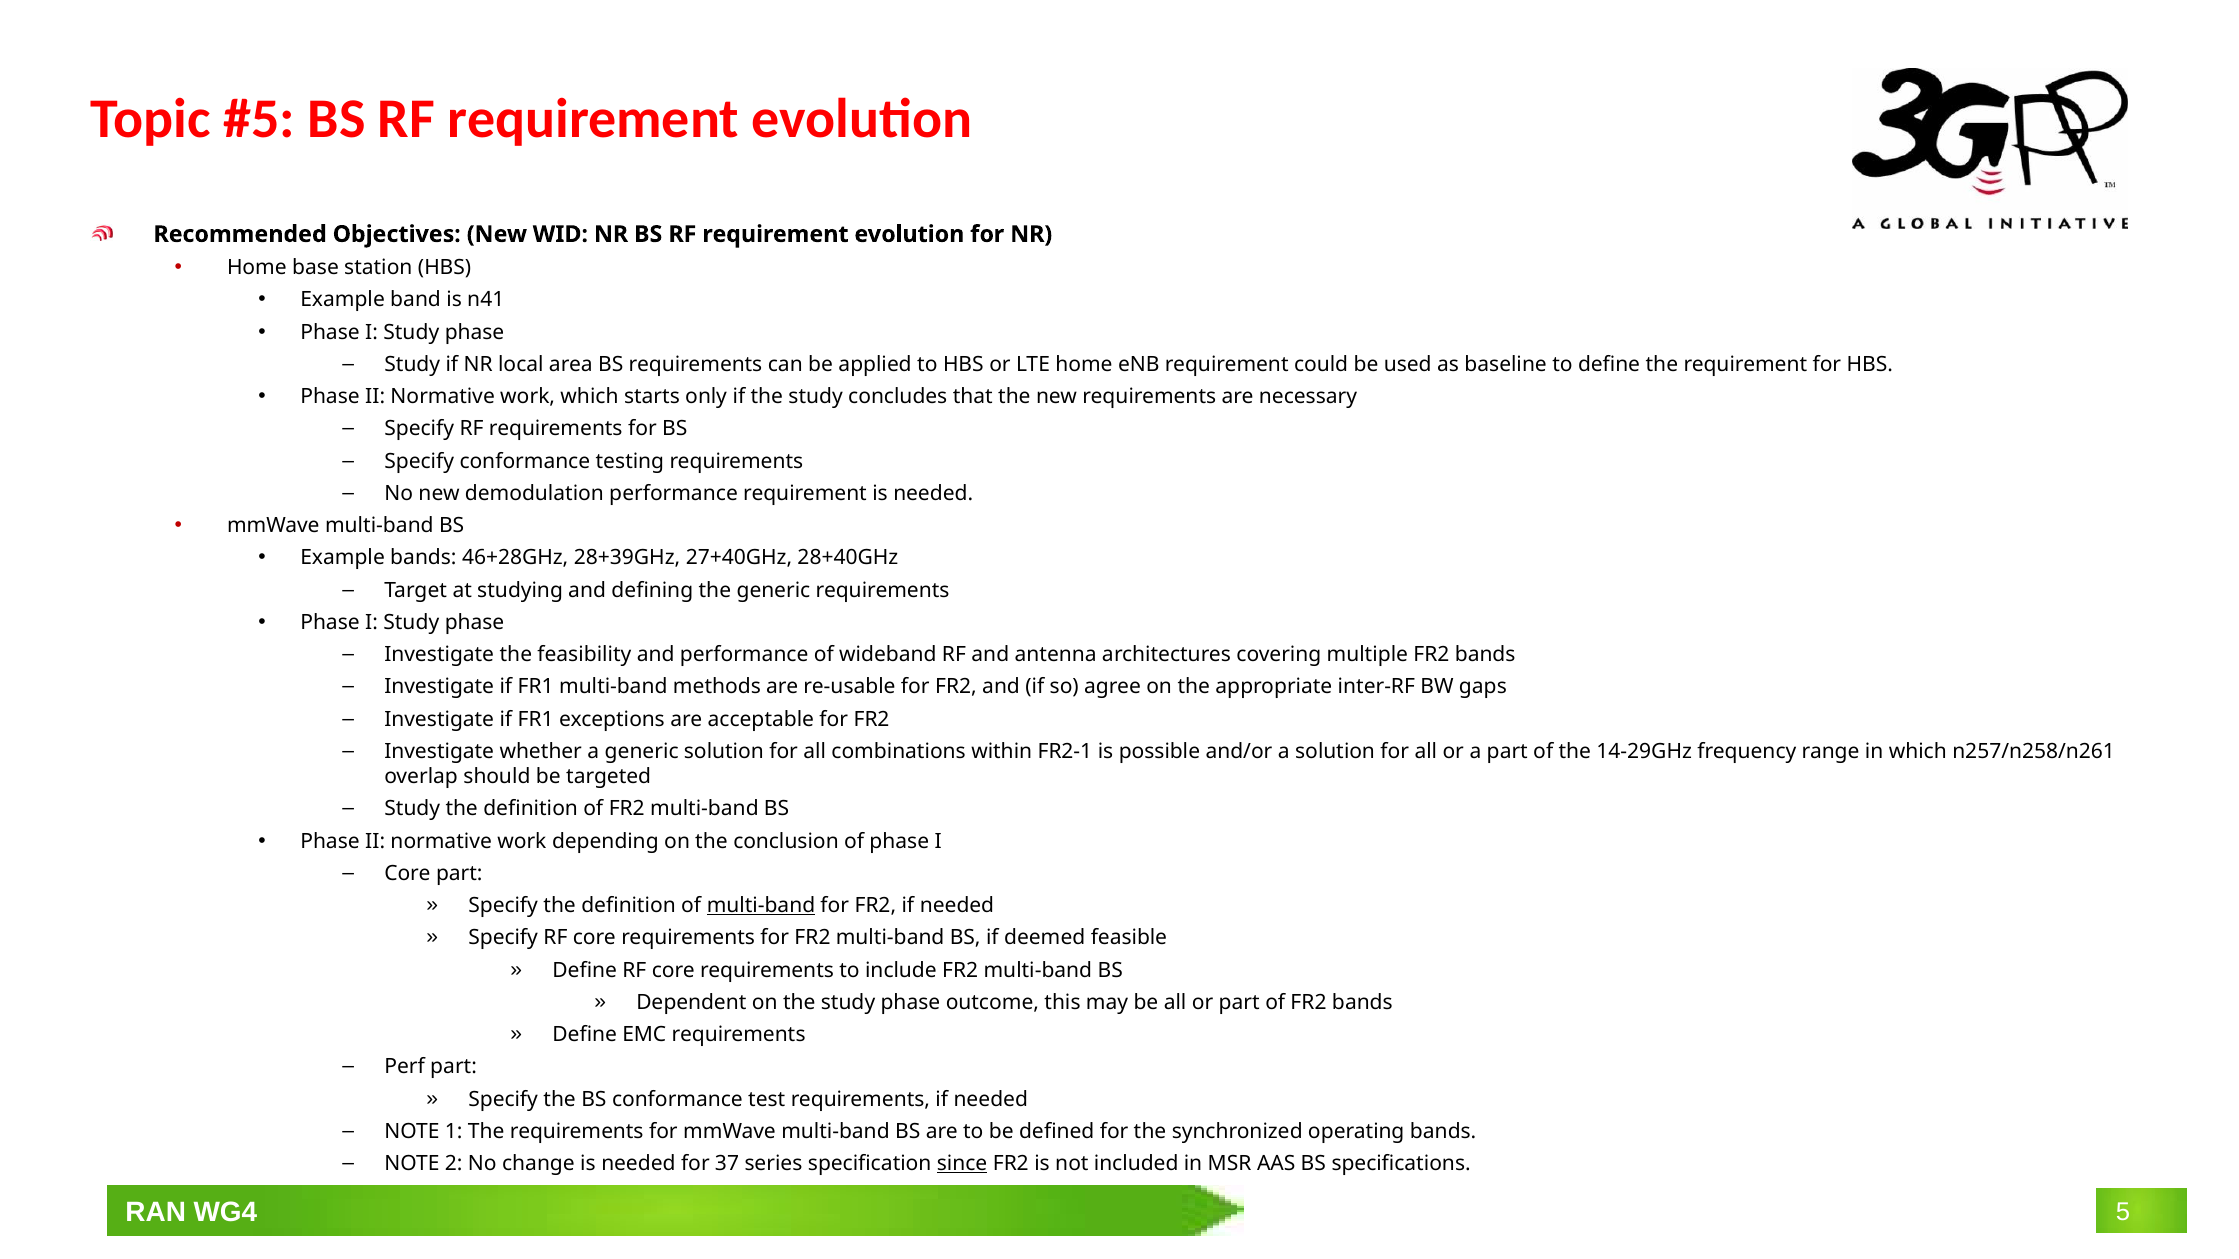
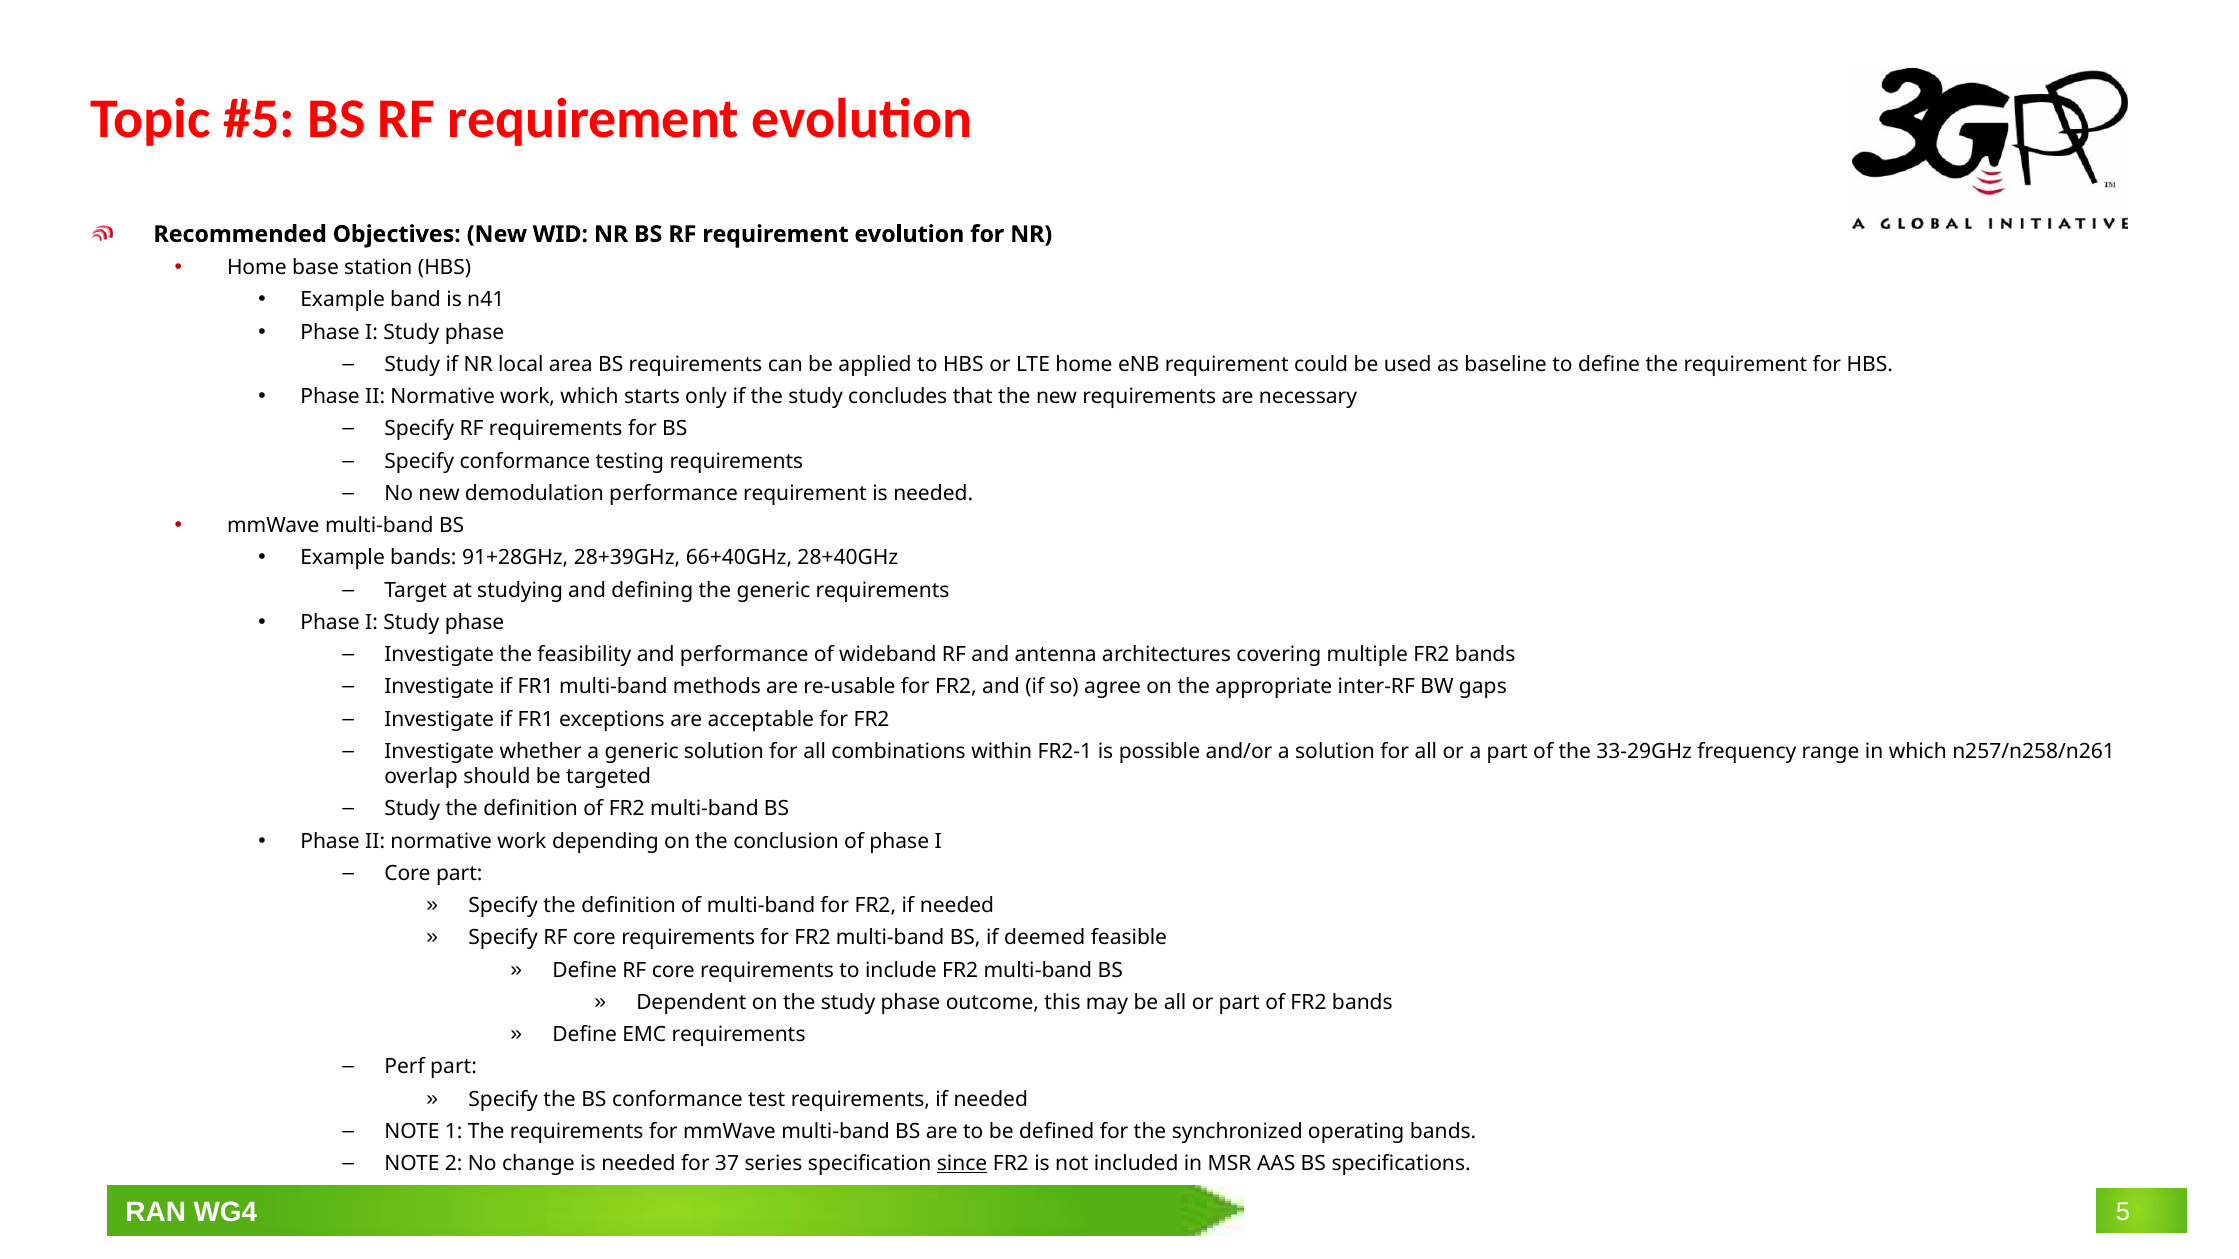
46+28GHz: 46+28GHz -> 91+28GHz
27+40GHz: 27+40GHz -> 66+40GHz
14-29GHz: 14-29GHz -> 33-29GHz
multi-band at (761, 906) underline: present -> none
